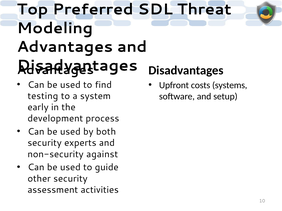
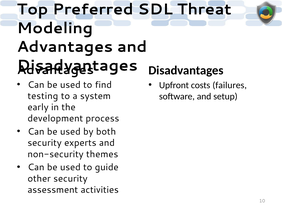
systems: systems -> failures
against: against -> themes
